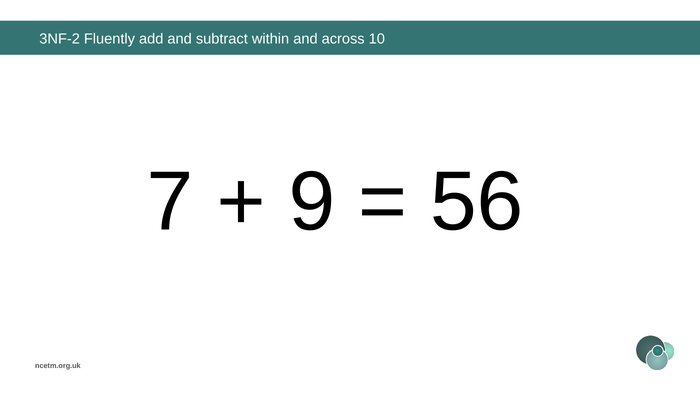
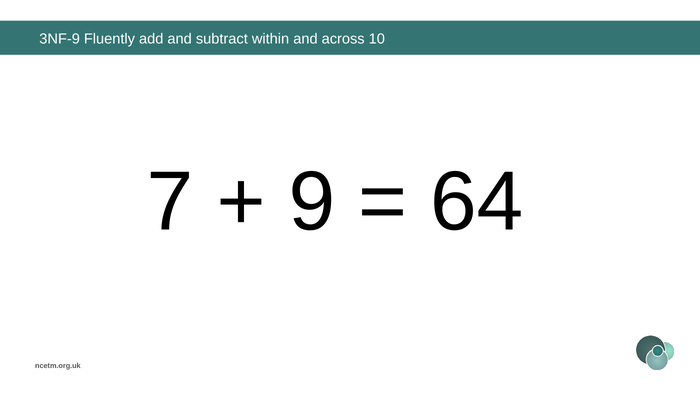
3NF-2: 3NF-2 -> 3NF-9
56: 56 -> 64
